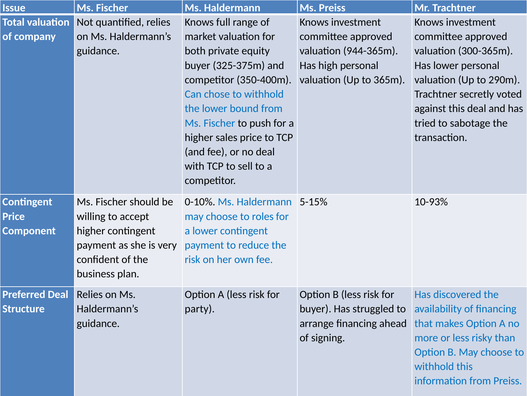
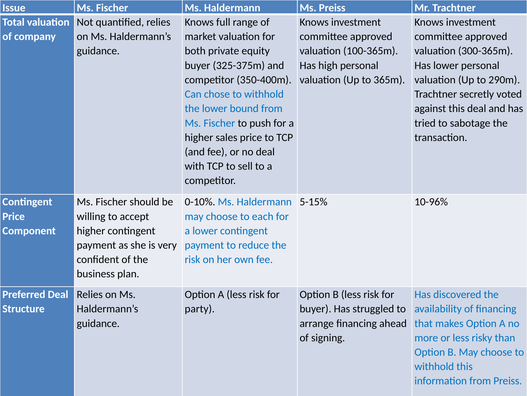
944-365m: 944-365m -> 100-365m
10-93%: 10-93% -> 10-96%
roles: roles -> each
